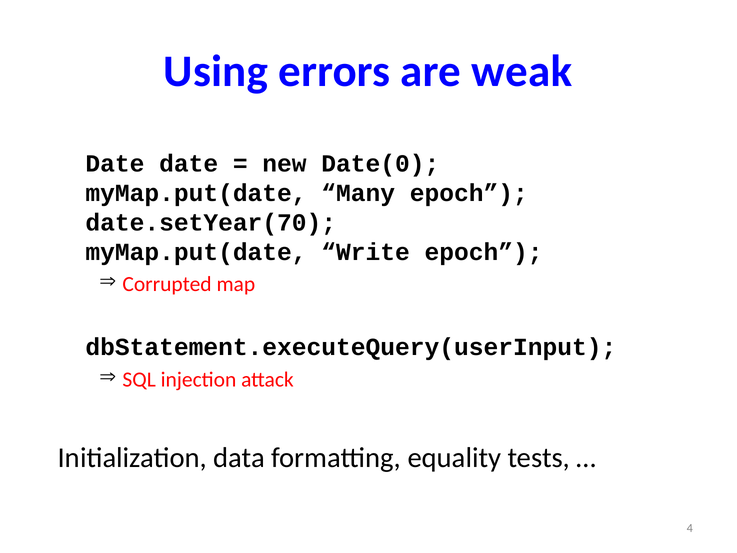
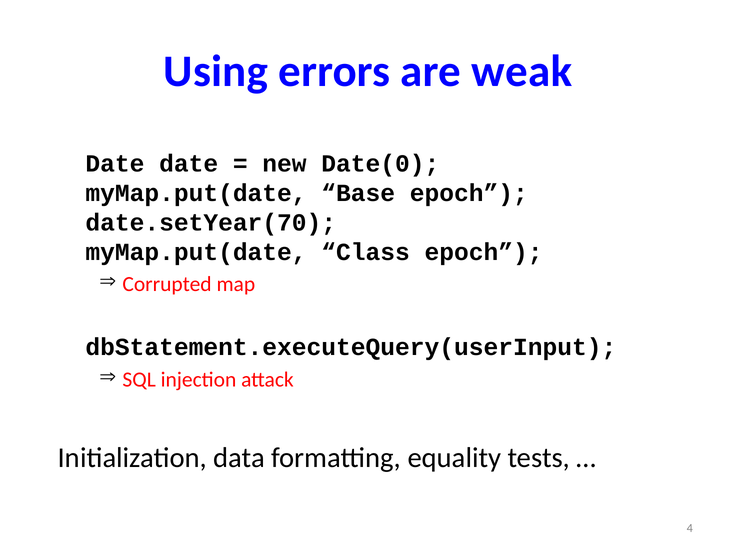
Many: Many -> Base
Write: Write -> Class
